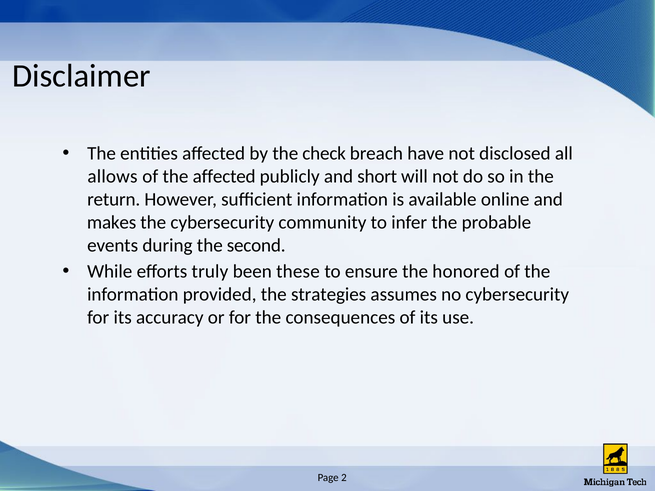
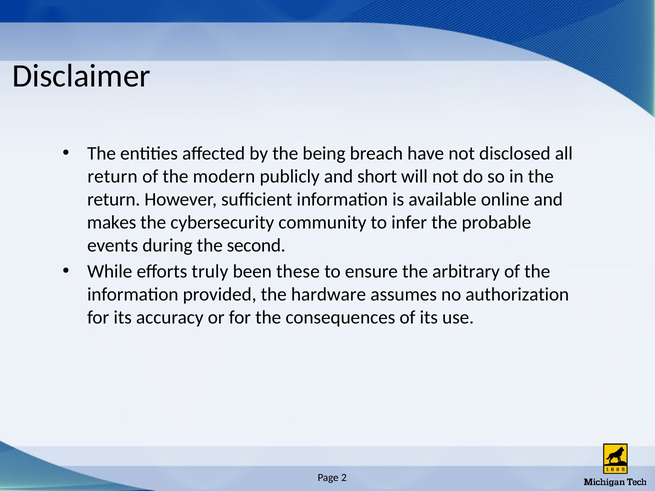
check: check -> being
allows at (112, 177): allows -> return
the affected: affected -> modern
honored: honored -> arbitrary
strategies: strategies -> hardware
no cybersecurity: cybersecurity -> authorization
